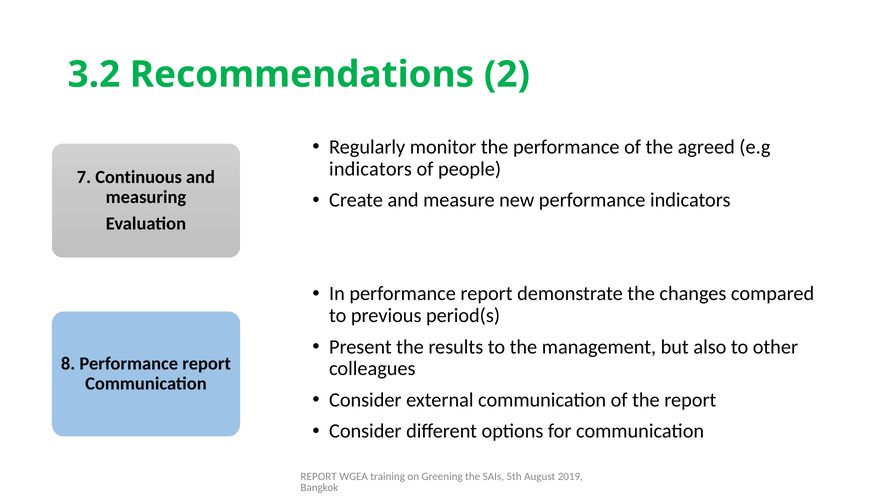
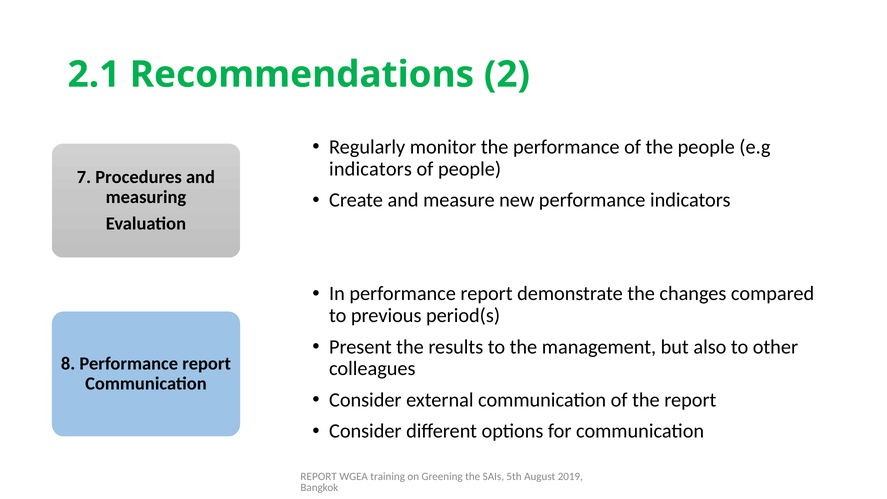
3.2: 3.2 -> 2.1
the agreed: agreed -> people
Continuous: Continuous -> Procedures
